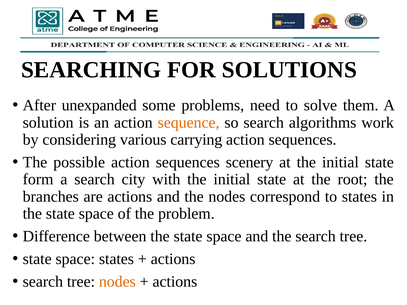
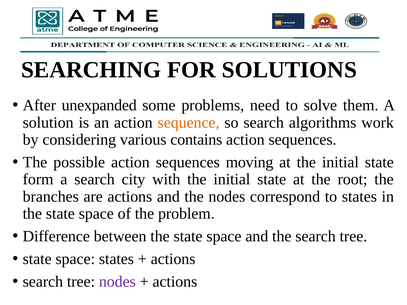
carrying: carrying -> contains
scenery: scenery -> moving
nodes at (117, 282) colour: orange -> purple
